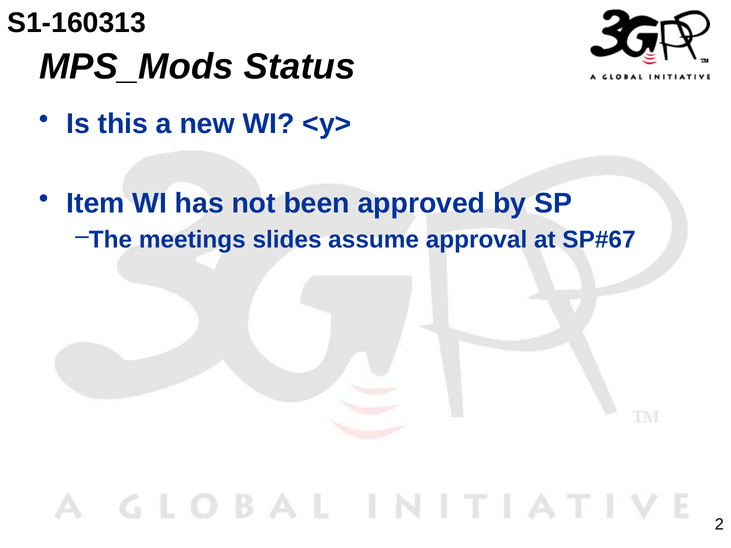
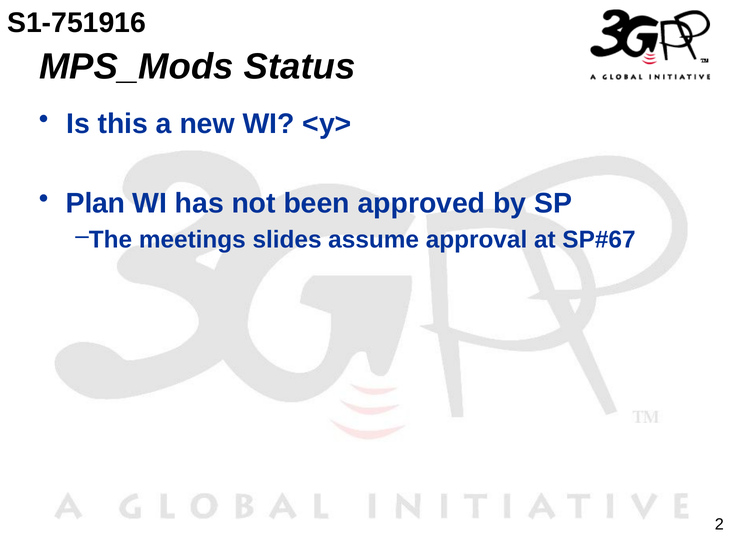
S1-160313: S1-160313 -> S1-751916
Item: Item -> Plan
